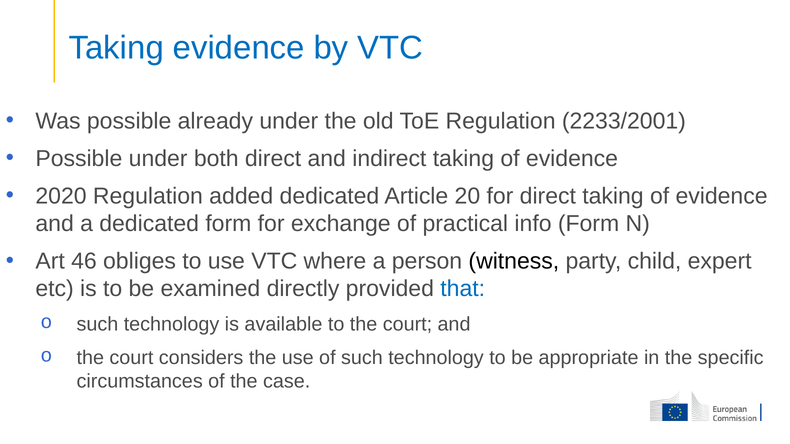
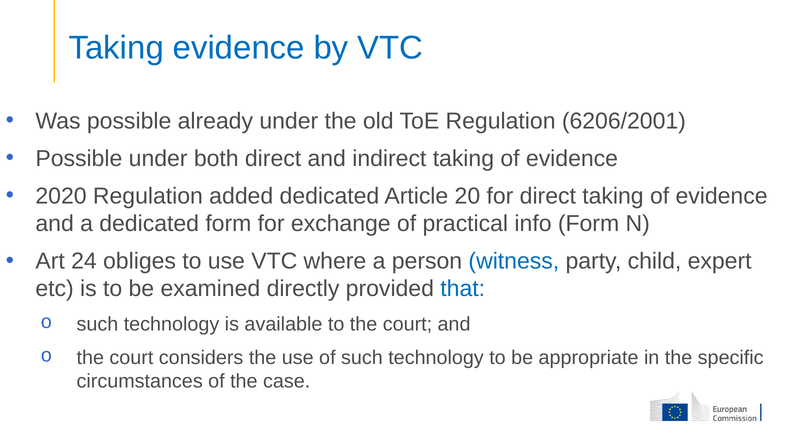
2233/2001: 2233/2001 -> 6206/2001
46: 46 -> 24
witness colour: black -> blue
